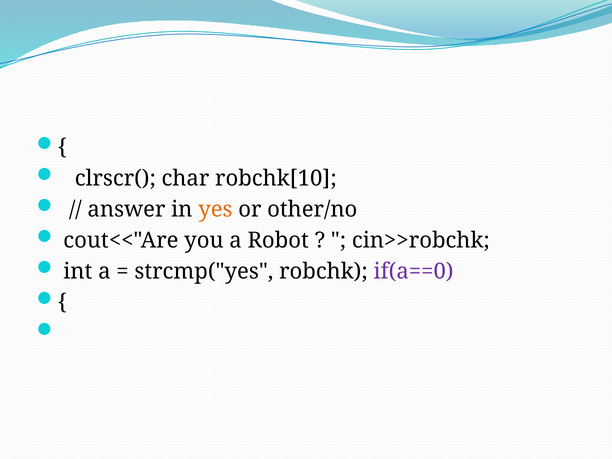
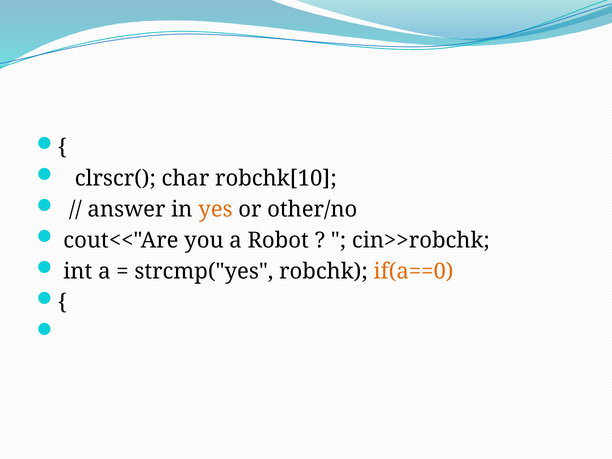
if(a==0 colour: purple -> orange
